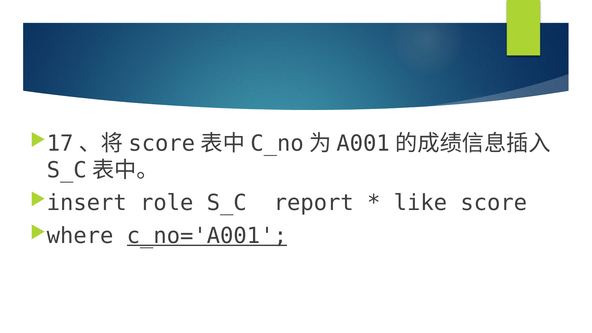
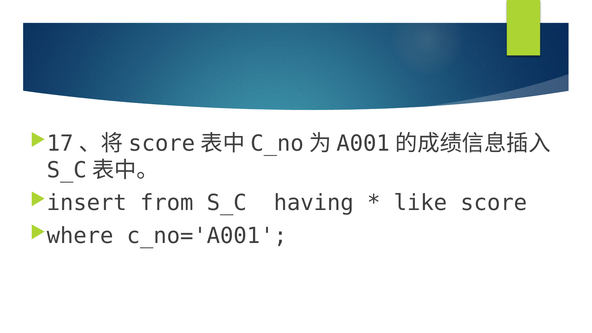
role: role -> from
report: report -> having
c_no='A001 underline: present -> none
